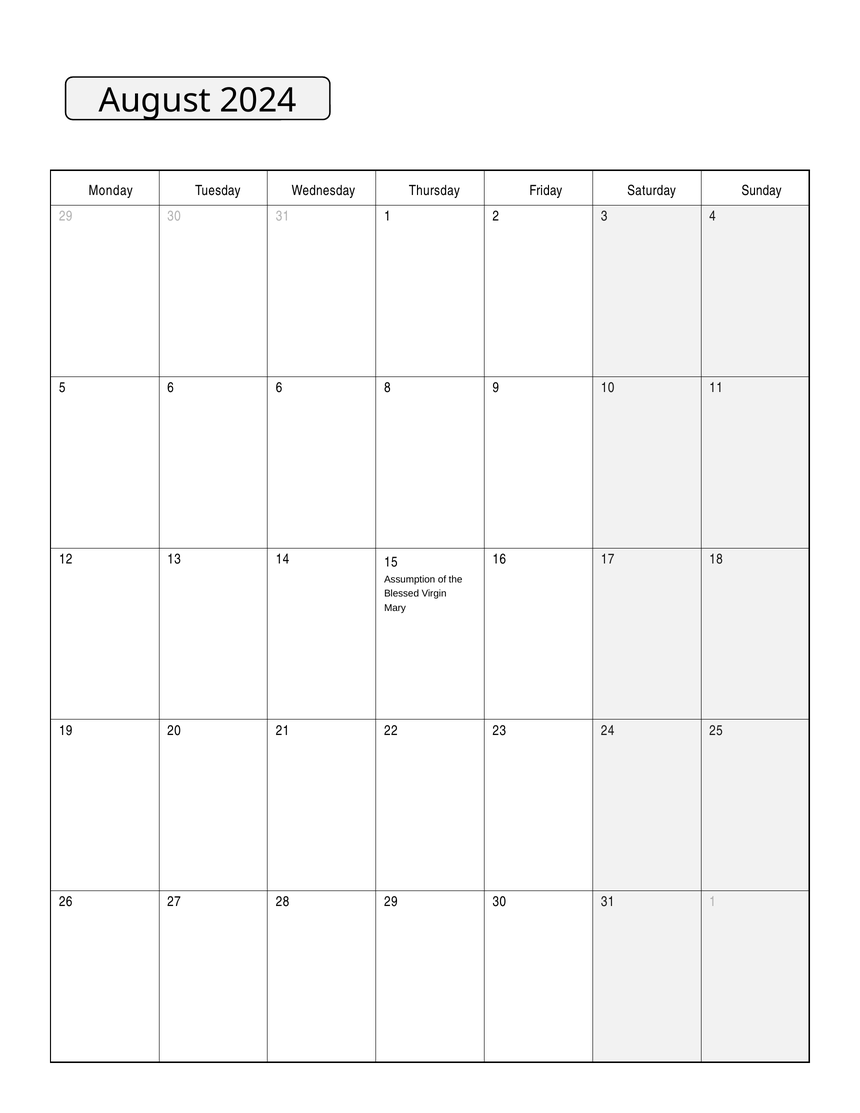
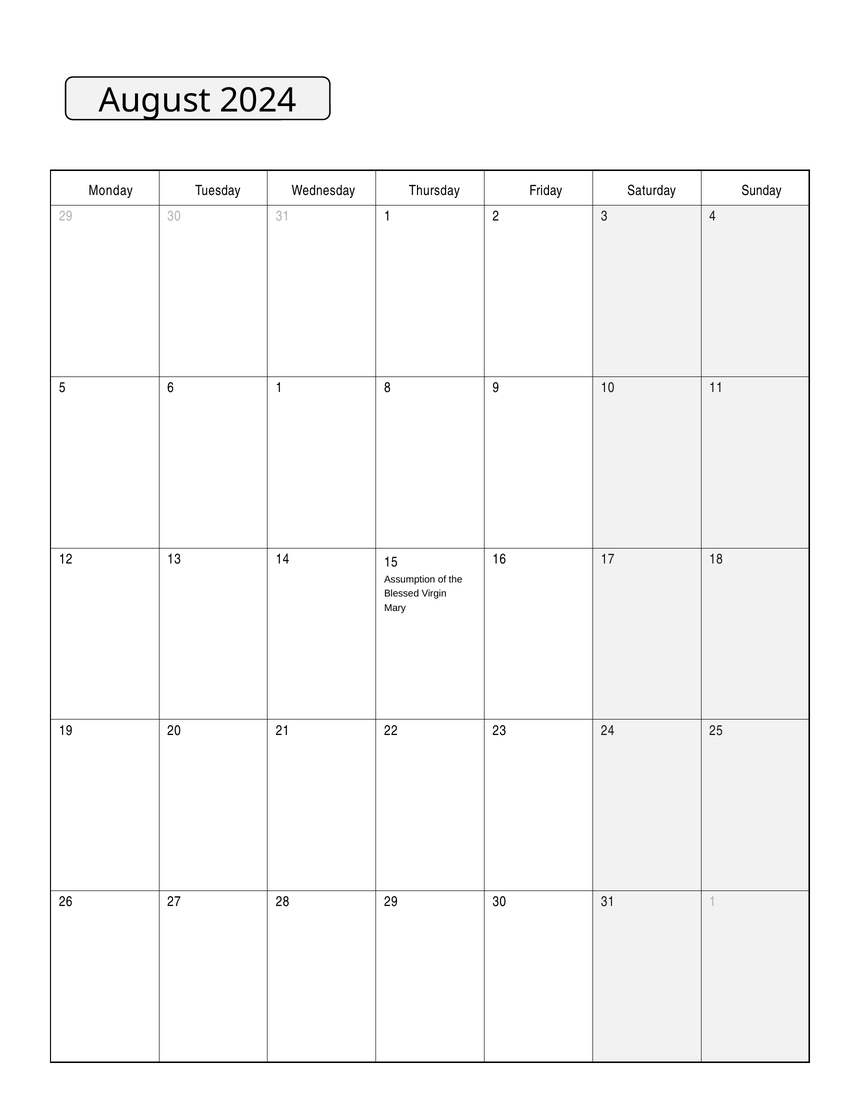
6 6: 6 -> 1
